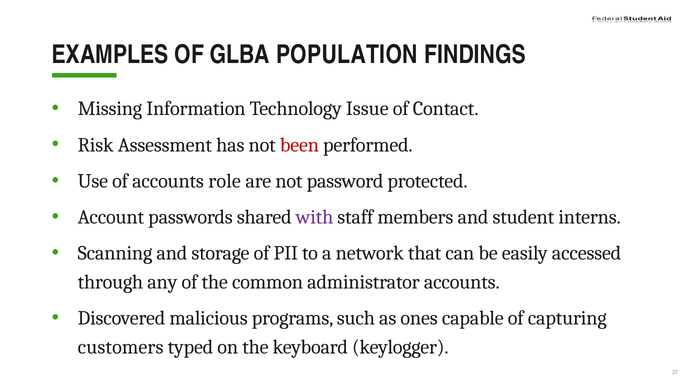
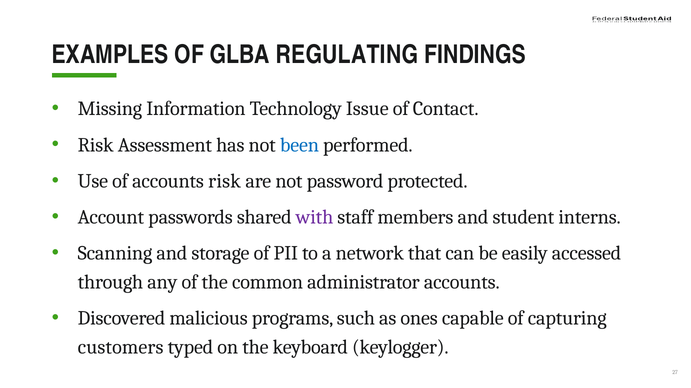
POPULATION: POPULATION -> REGULATING
been colour: red -> blue
accounts role: role -> risk
